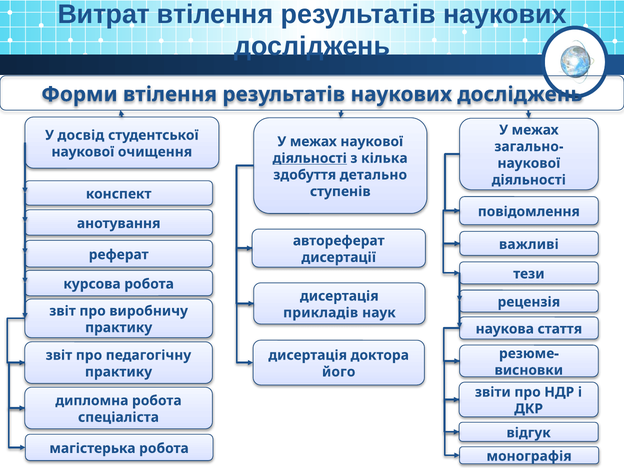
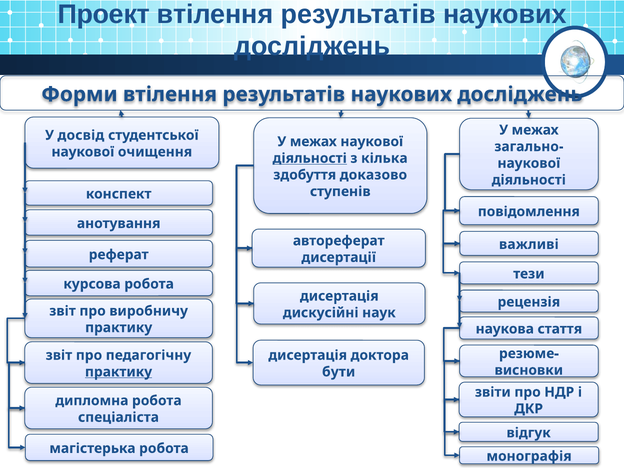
Витрат: Витрат -> Проект
детально: детально -> доказово
прикладів: прикладів -> дискусійні
практику at (119, 372) underline: none -> present
його: його -> бути
